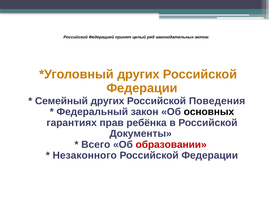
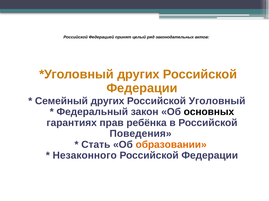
Поведения: Поведения -> Уголовный
Документы: Документы -> Поведения
Всего: Всего -> Стать
образовании colour: red -> orange
